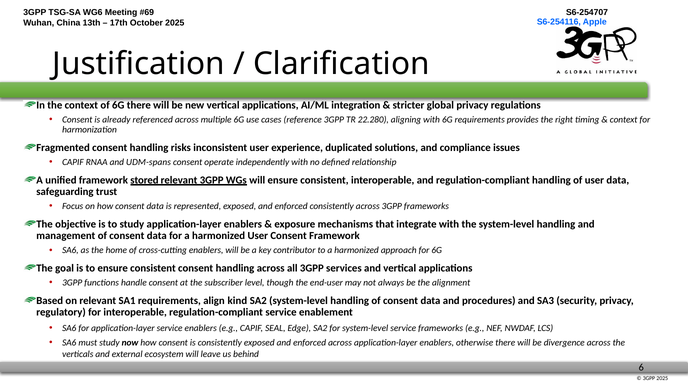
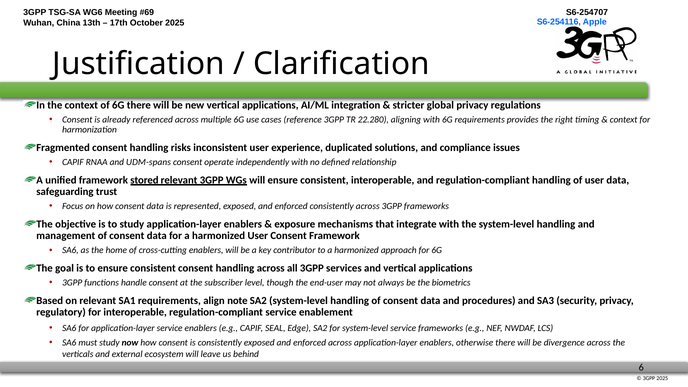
alignment: alignment -> biometrics
kind: kind -> note
